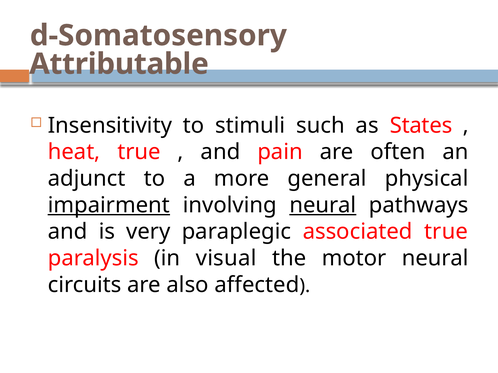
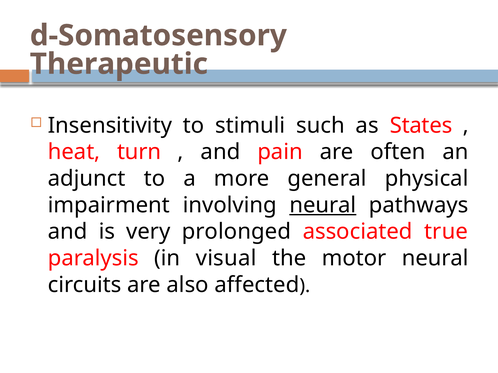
Attributable: Attributable -> Therapeutic
heat true: true -> turn
impairment underline: present -> none
paraplegic: paraplegic -> prolonged
